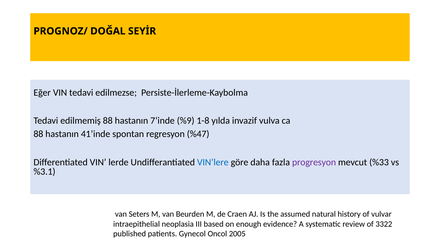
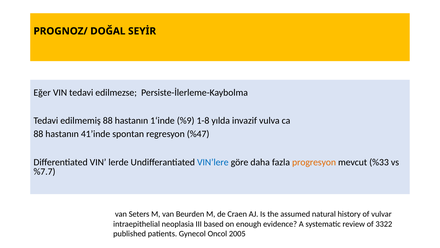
7‘inde: 7‘inde -> 1‘inde
progresyon colour: purple -> orange
%3.1: %3.1 -> %7.7
